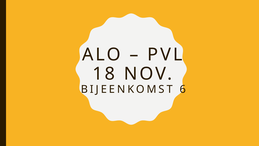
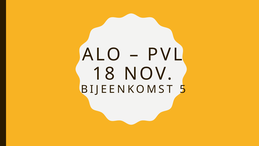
6: 6 -> 5
